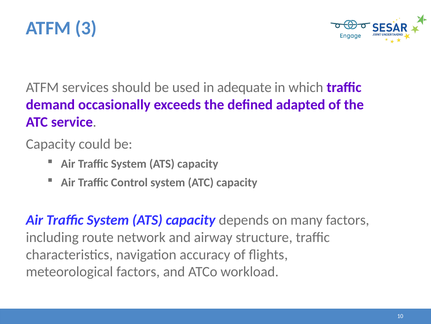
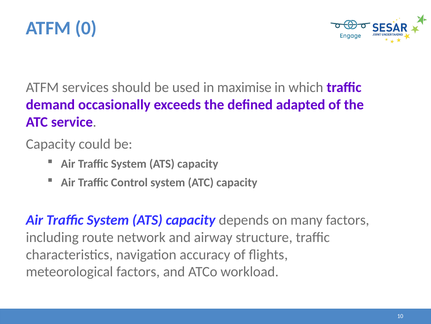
3: 3 -> 0
adequate: adequate -> maximise
